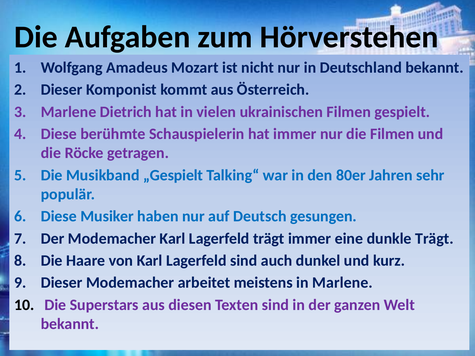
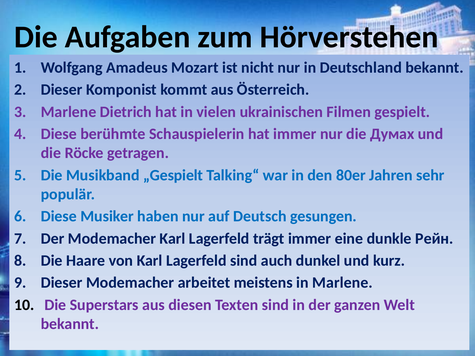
die Filmen: Filmen -> Думах
dunkle Trägt: Trägt -> Рейн
